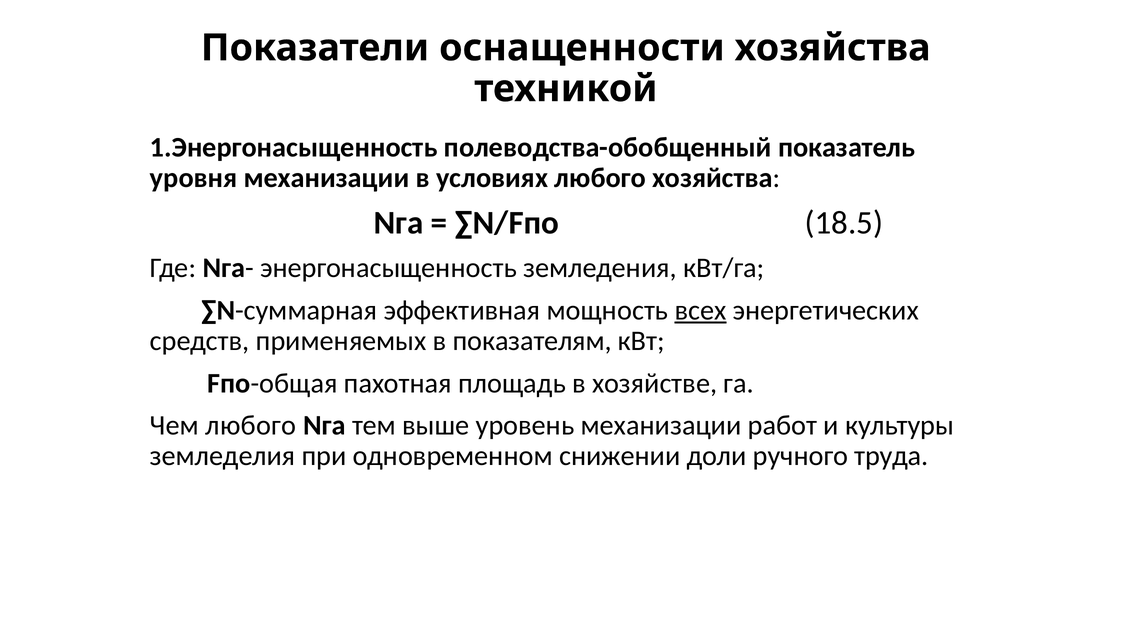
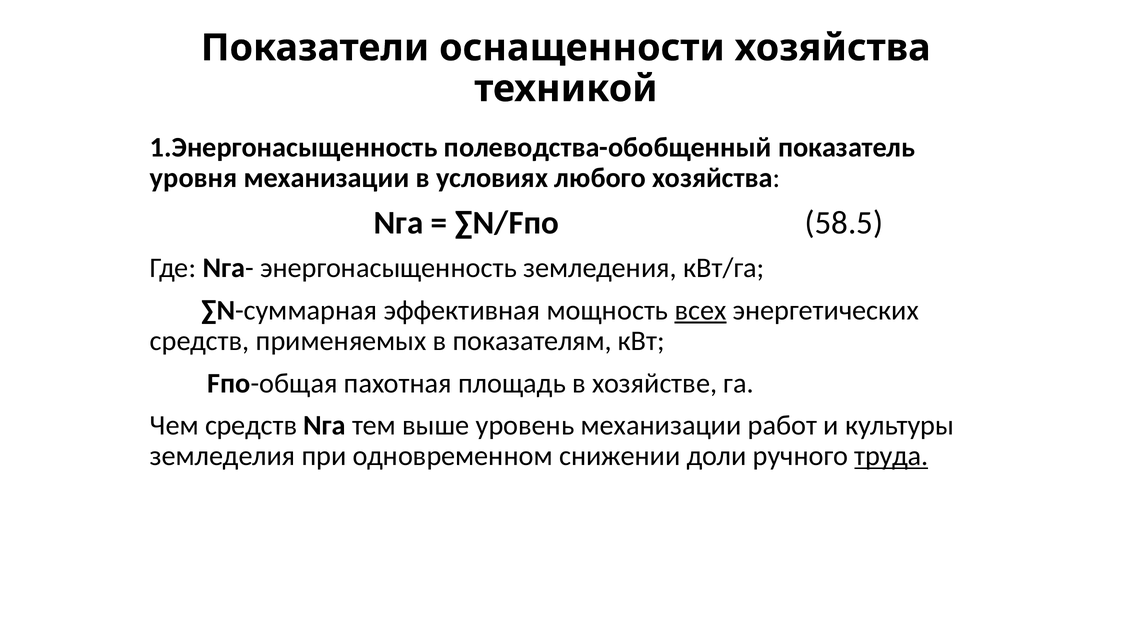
18.5: 18.5 -> 58.5
Чем любого: любого -> средств
труда underline: none -> present
